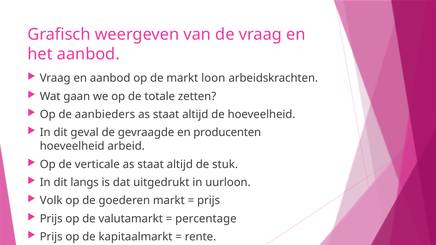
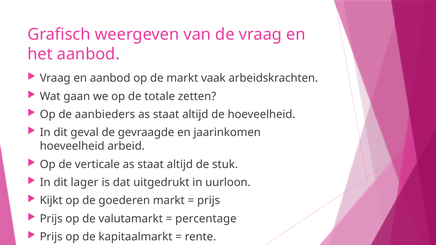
loon: loon -> vaak
producenten: producenten -> jaarinkomen
langs: langs -> lager
Volk: Volk -> Kijkt
